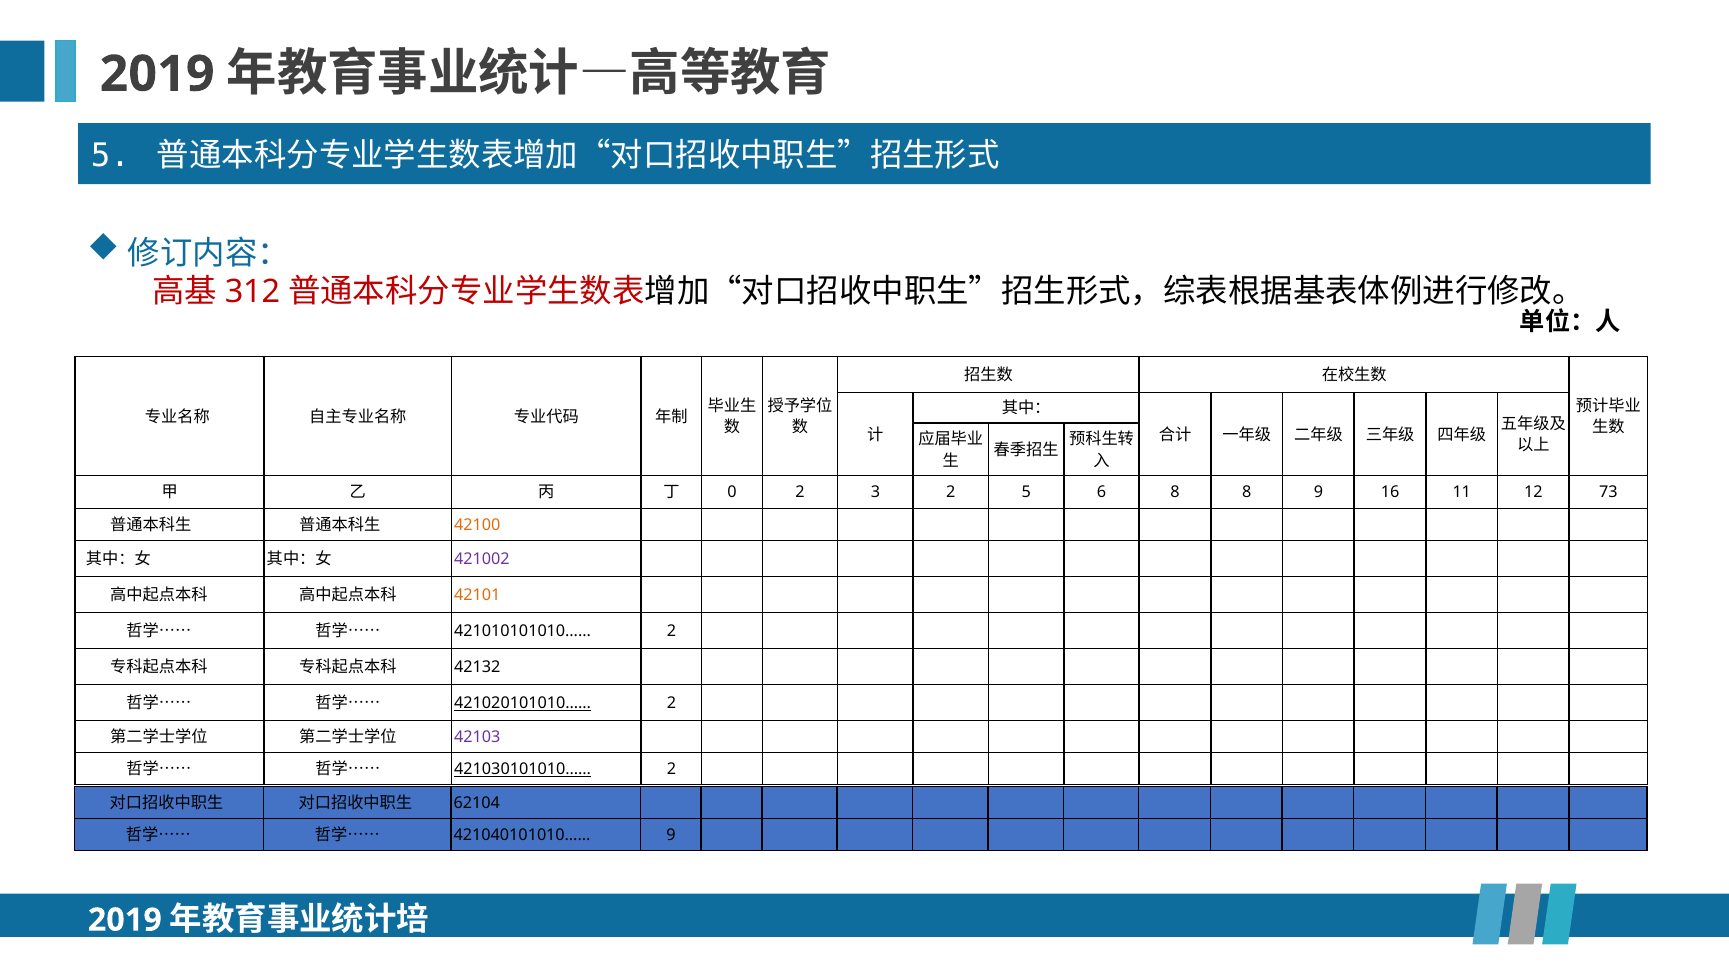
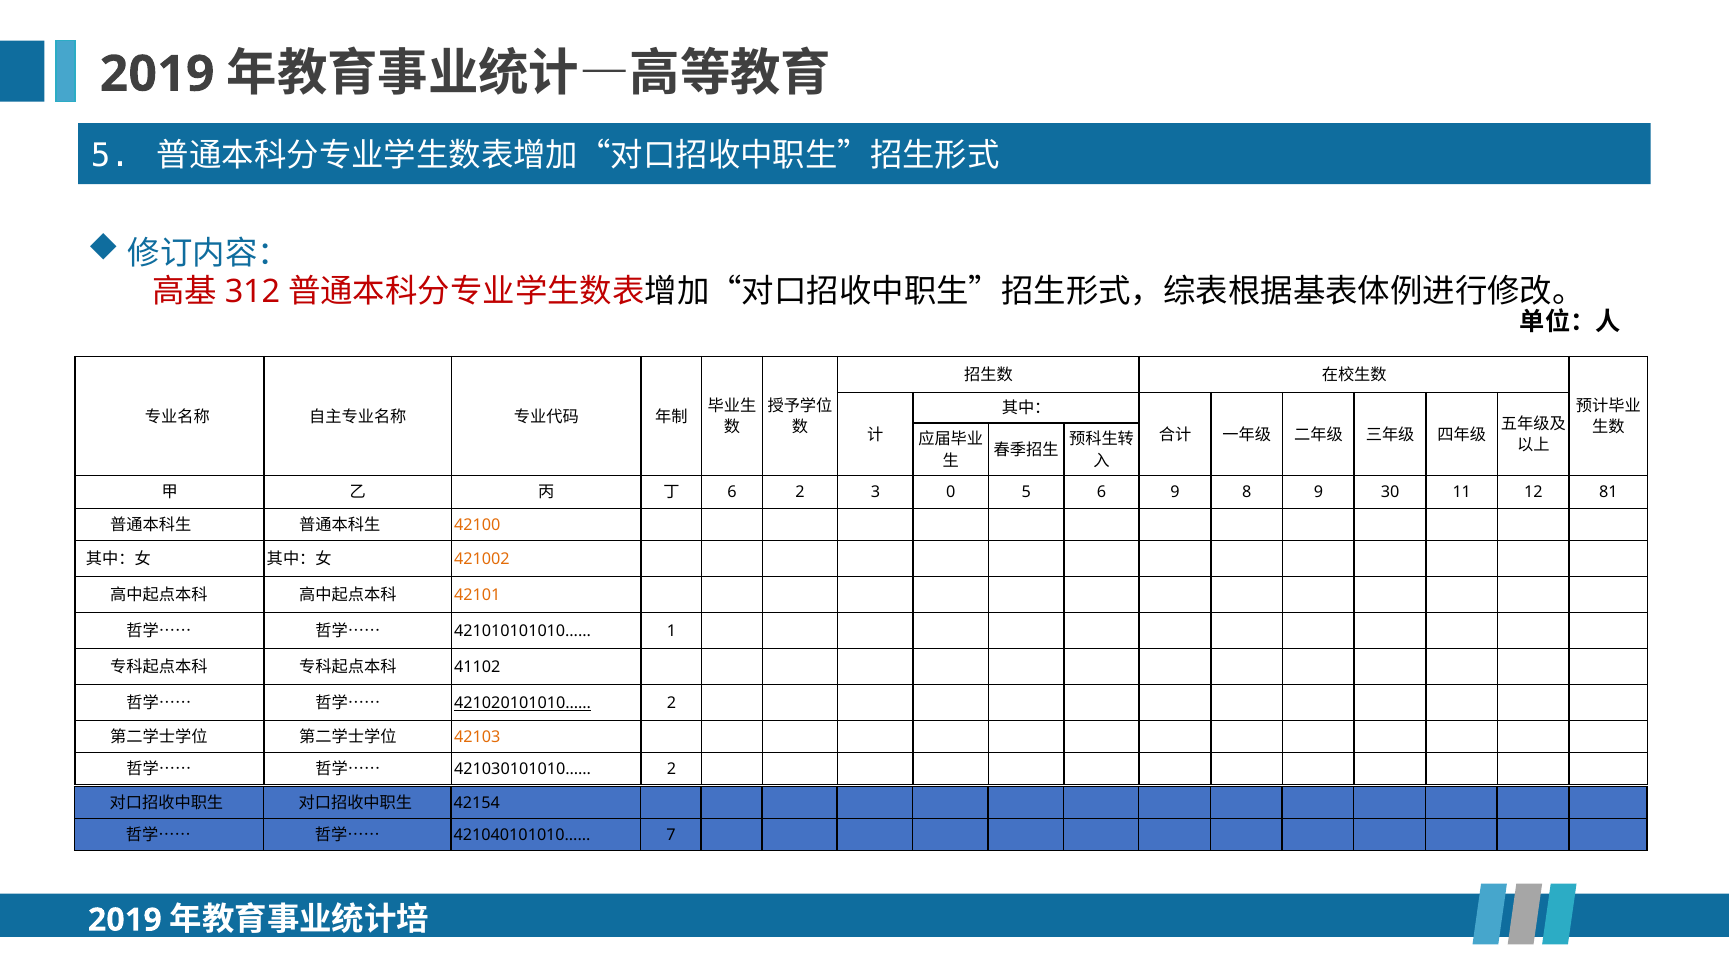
0 at (732, 493): 0 -> 6
3 2: 2 -> 0
6 8: 8 -> 9
16: 16 -> 30
73: 73 -> 81
421002 colour: purple -> orange
421010101010…… 2: 2 -> 1
42132: 42132 -> 41102
42103 colour: purple -> orange
421030101010…… underline: present -> none
62104: 62104 -> 42154
421040101010…… 9: 9 -> 7
